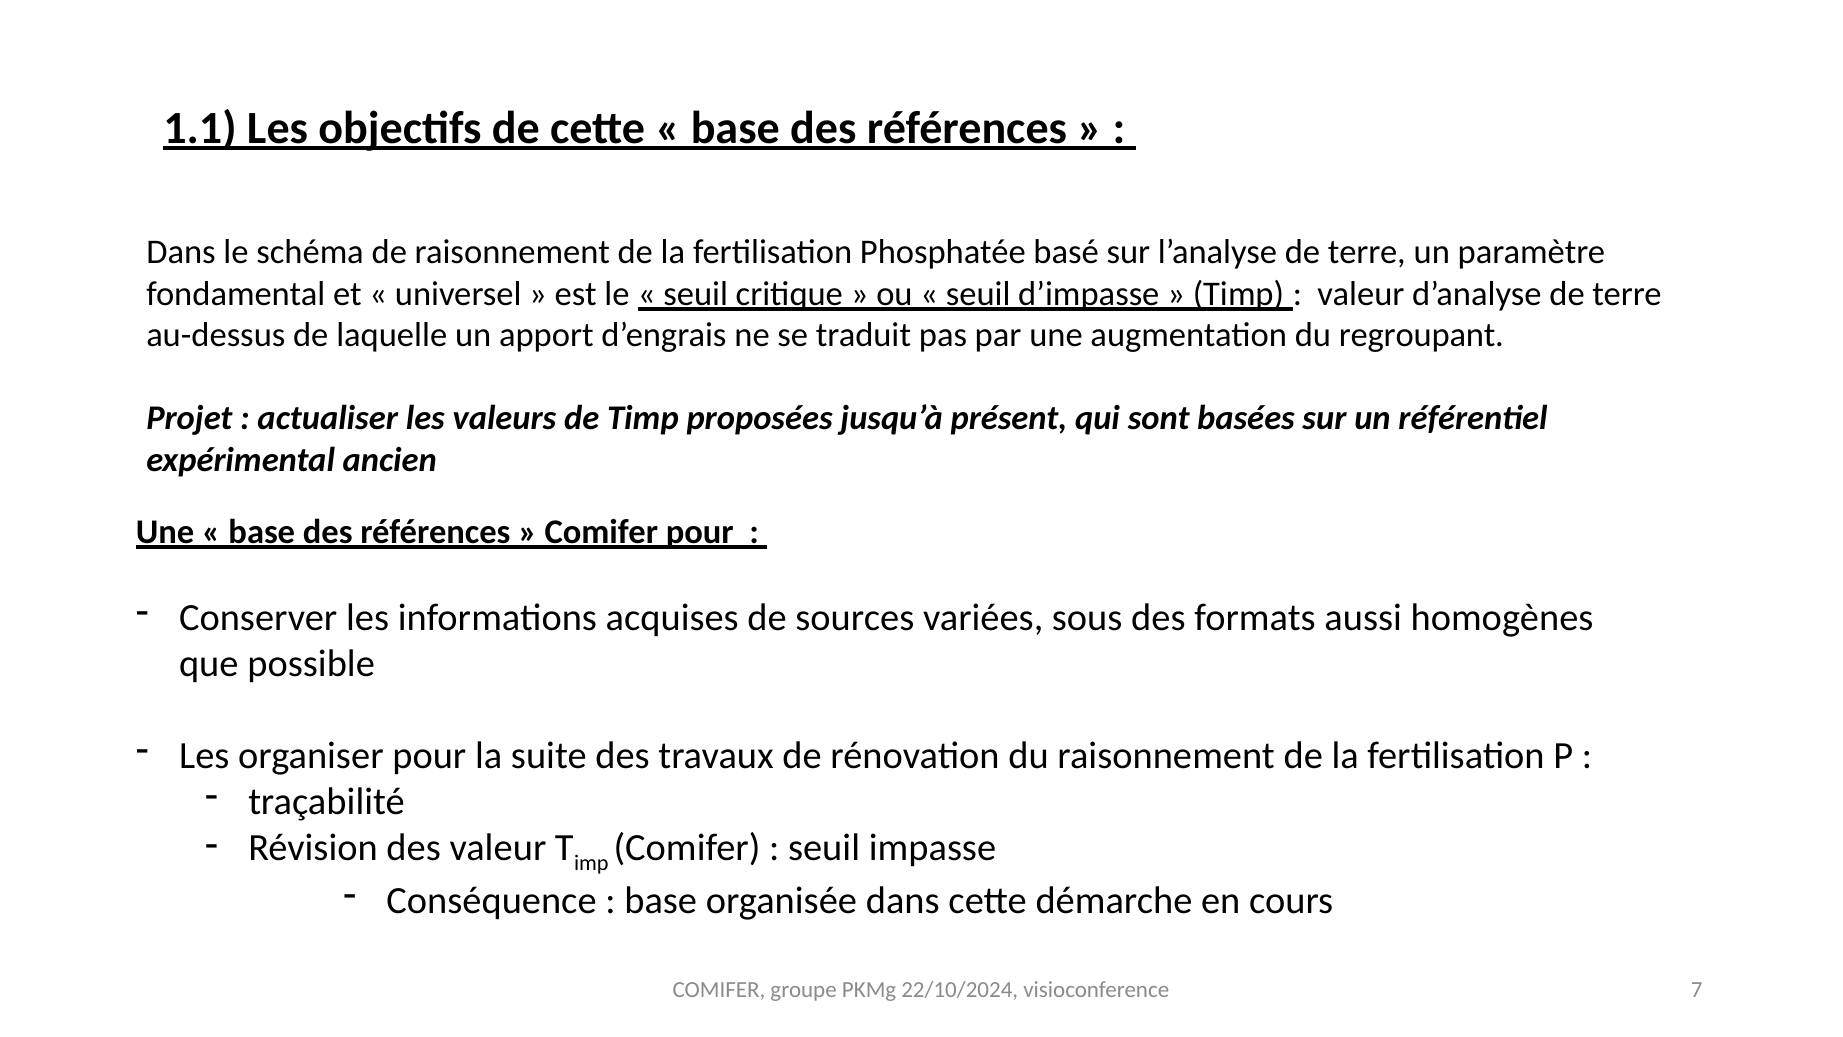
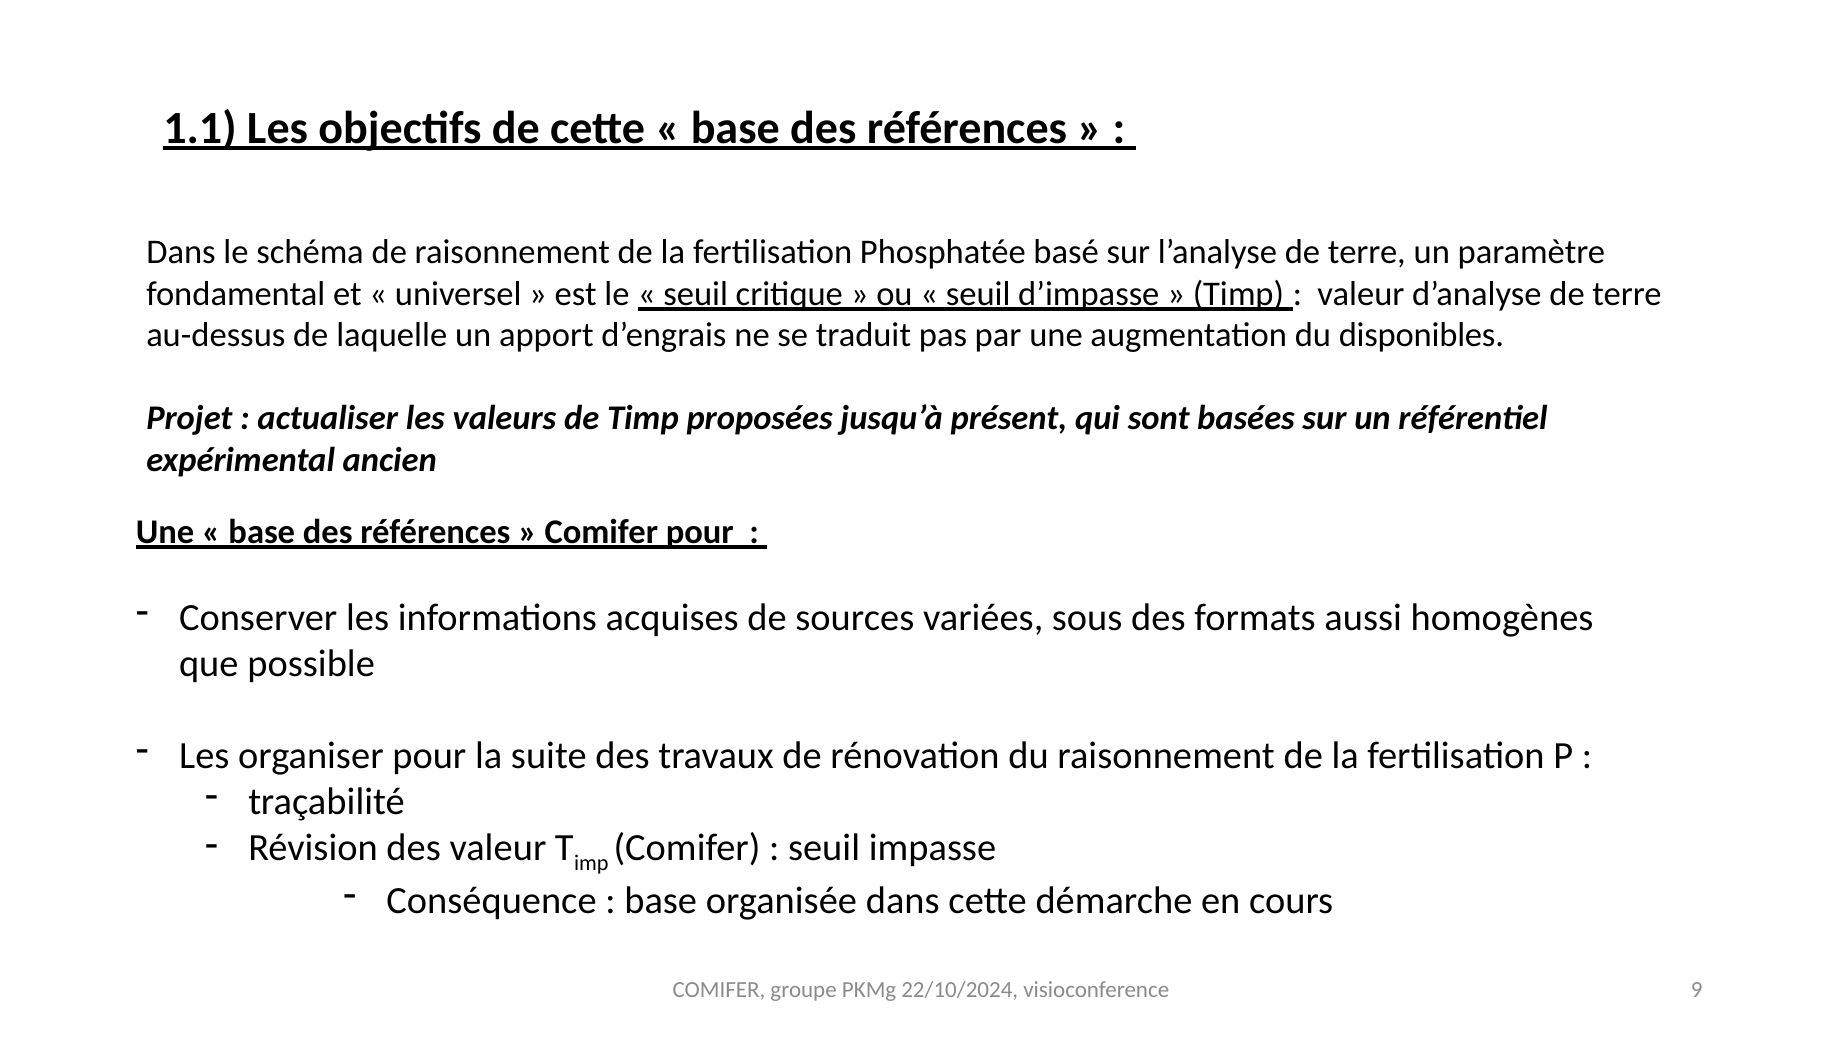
regroupant: regroupant -> disponibles
7: 7 -> 9
